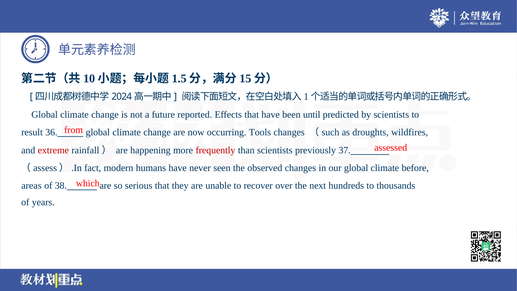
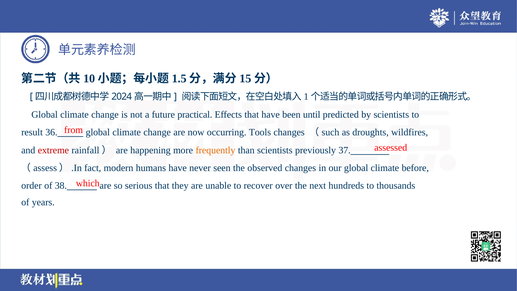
reported: reported -> practical
frequently colour: red -> orange
areas: areas -> order
